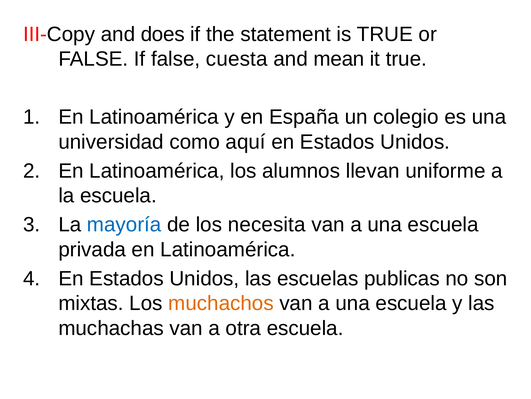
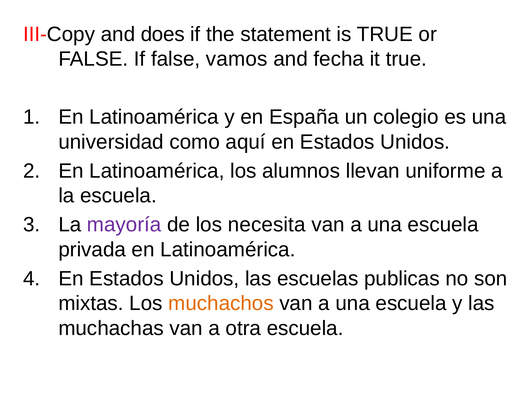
cuesta: cuesta -> vamos
mean: mean -> fecha
mayoría colour: blue -> purple
